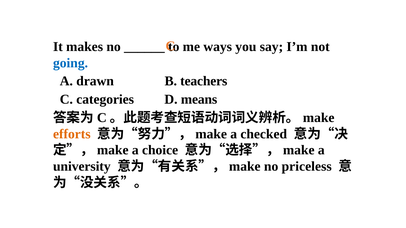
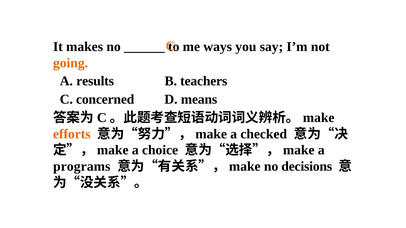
going colour: blue -> orange
drawn: drawn -> results
categories: categories -> concerned
university: university -> programs
priceless: priceless -> decisions
